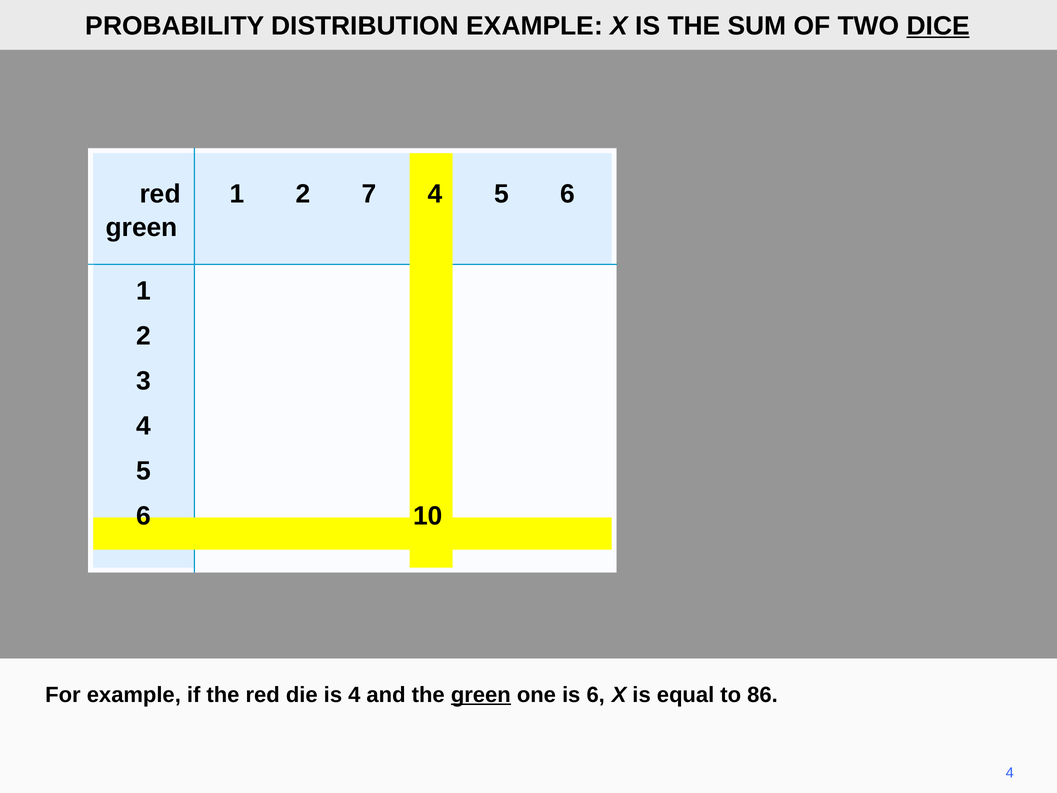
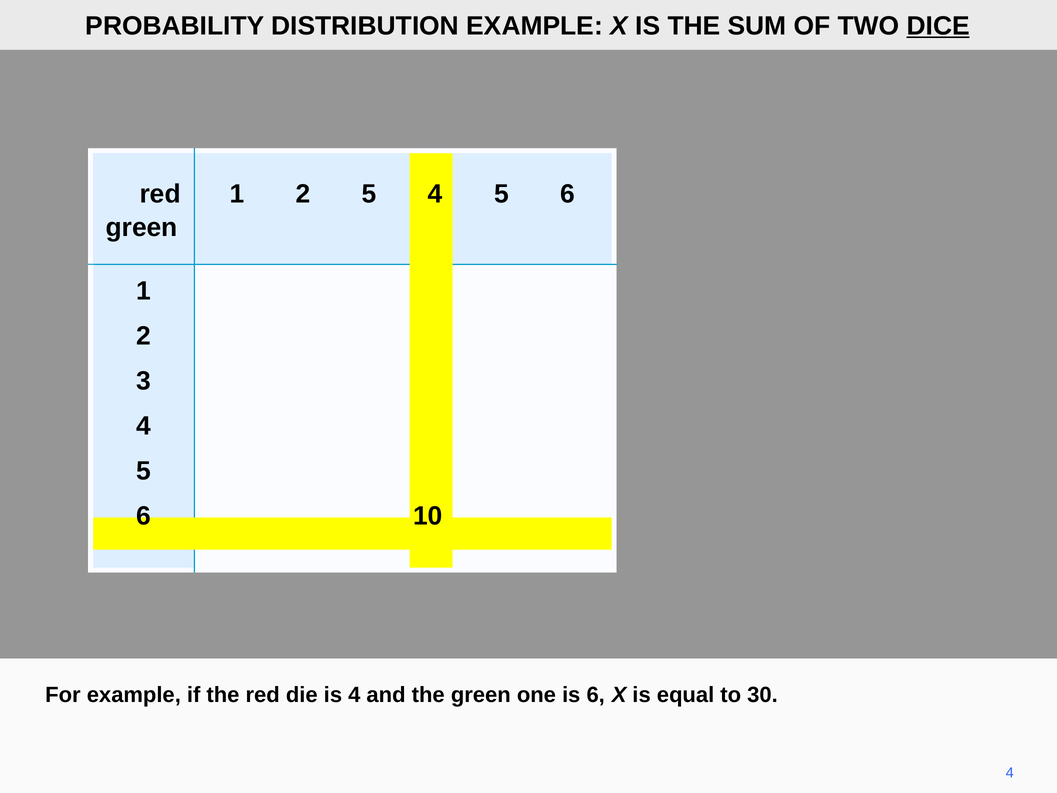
2 7: 7 -> 5
green at (481, 695) underline: present -> none
86: 86 -> 30
